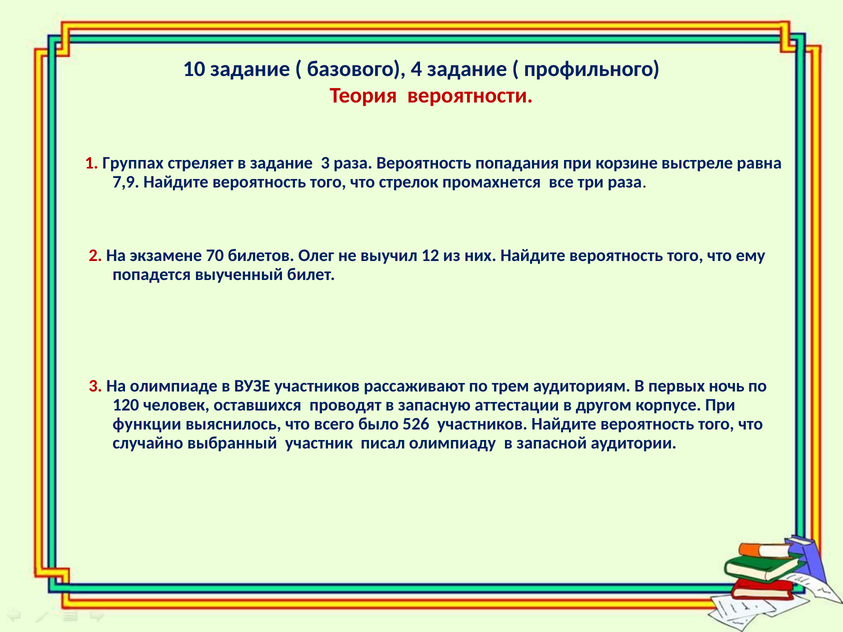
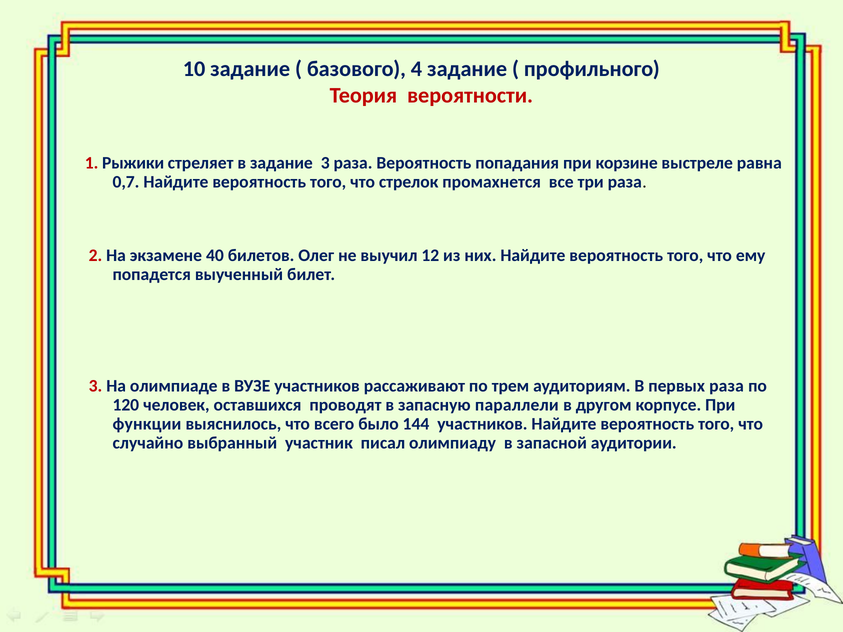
Группах: Группах -> Рыжики
7,9: 7,9 -> 0,7
70: 70 -> 40
первых ночь: ночь -> раза
аттестации: аттестации -> параллели
526: 526 -> 144
